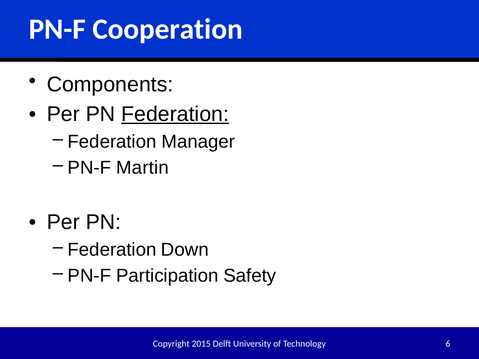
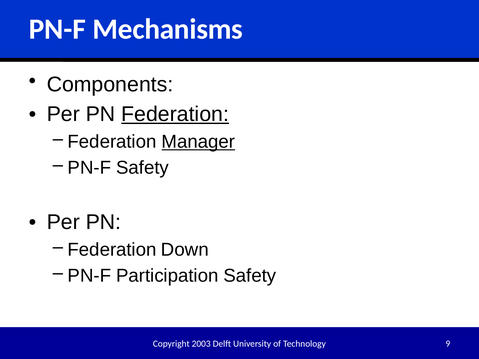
Cooperation: Cooperation -> Mechanisms
Manager underline: none -> present
PN-F Martin: Martin -> Safety
2015: 2015 -> 2003
6: 6 -> 9
